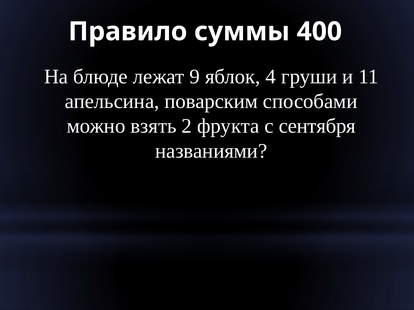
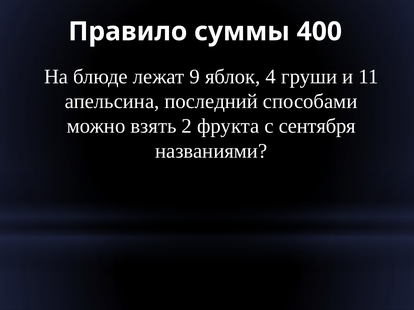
поварским: поварским -> последний
